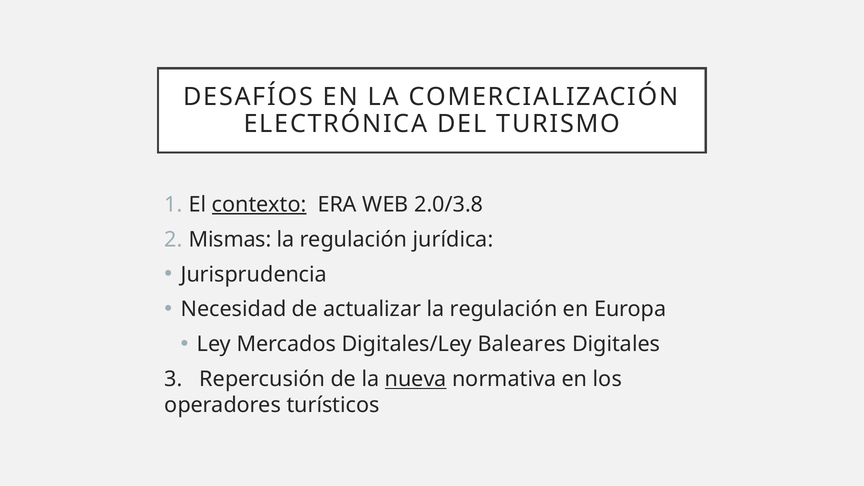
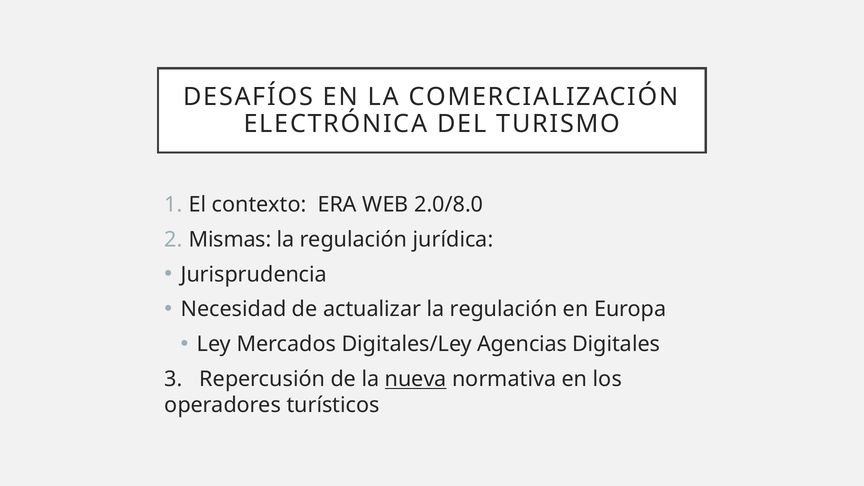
contexto underline: present -> none
2.0/3.8: 2.0/3.8 -> 2.0/8.0
Baleares: Baleares -> Agencias
